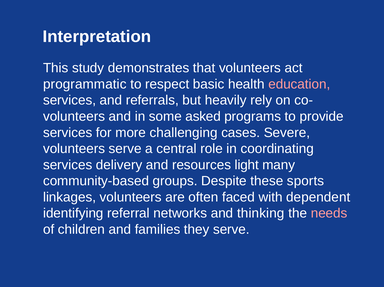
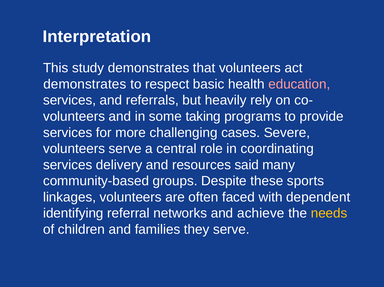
programmatic at (85, 84): programmatic -> demonstrates
asked: asked -> taking
light: light -> said
thinking: thinking -> achieve
needs colour: pink -> yellow
